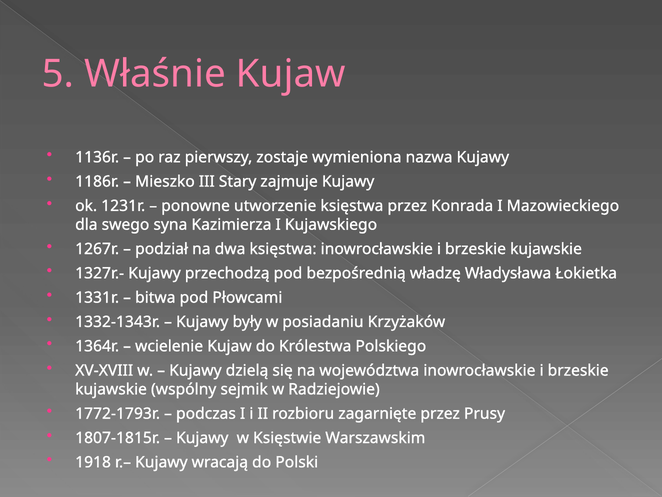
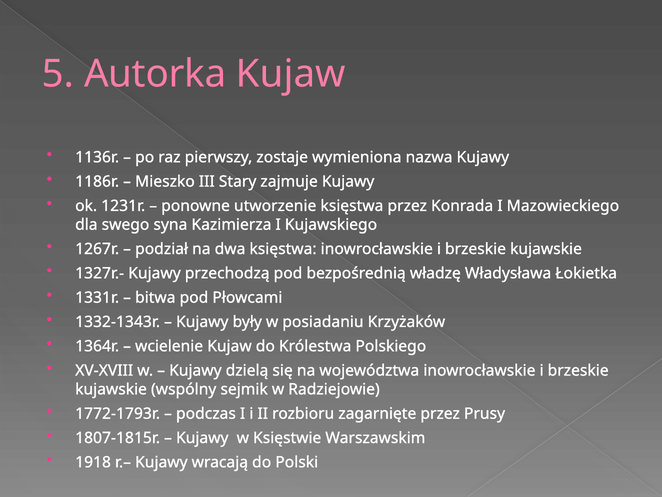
Właśnie: Właśnie -> Autorka
